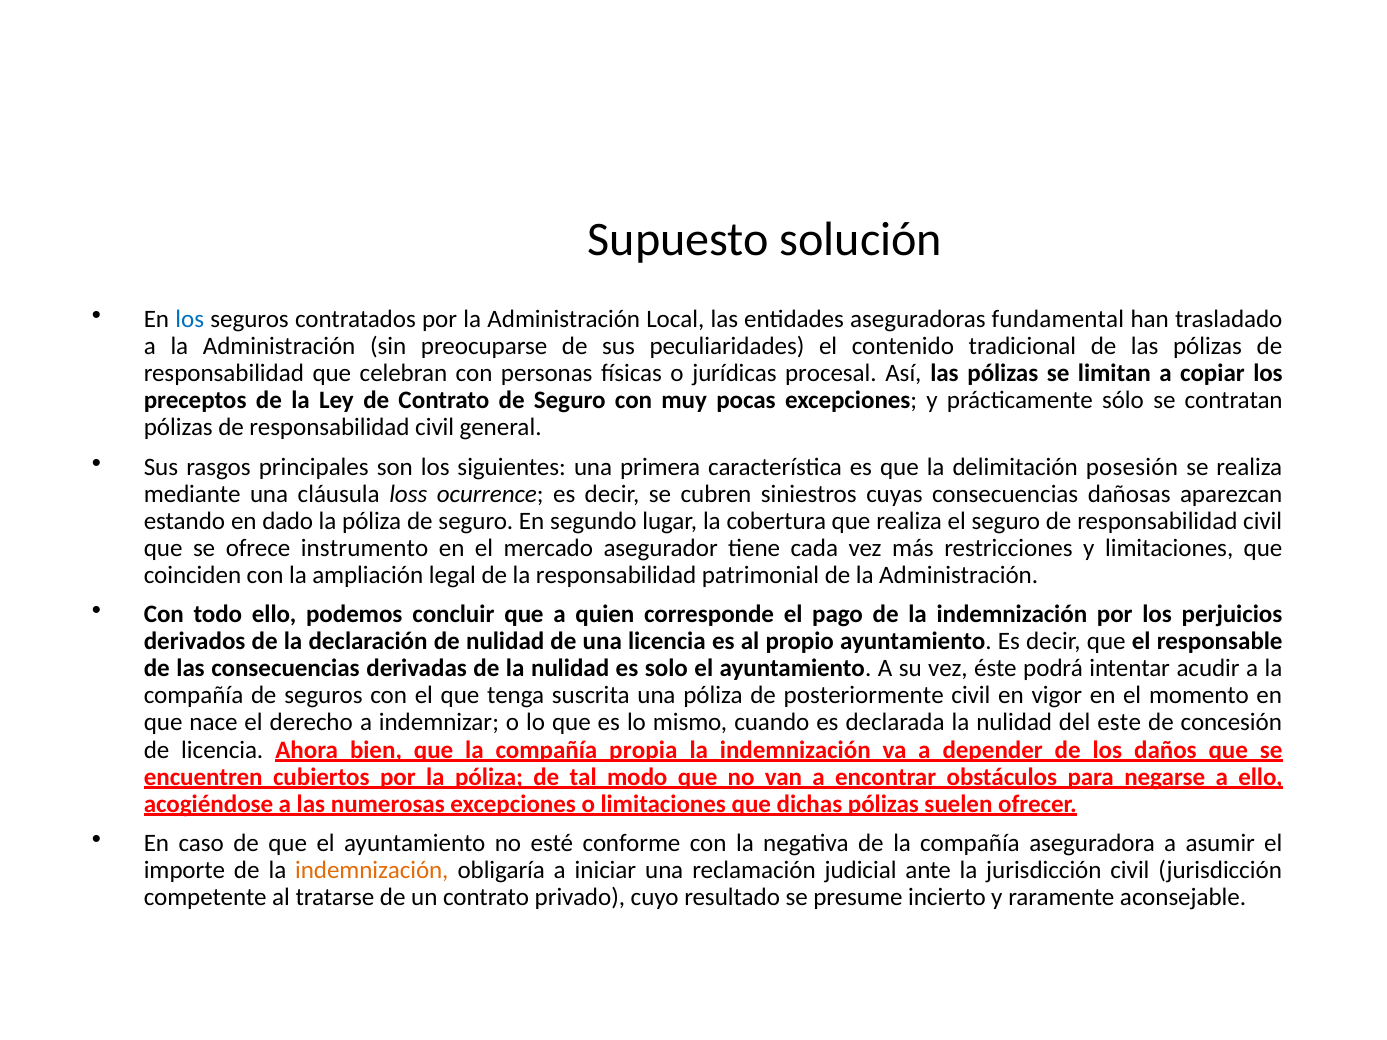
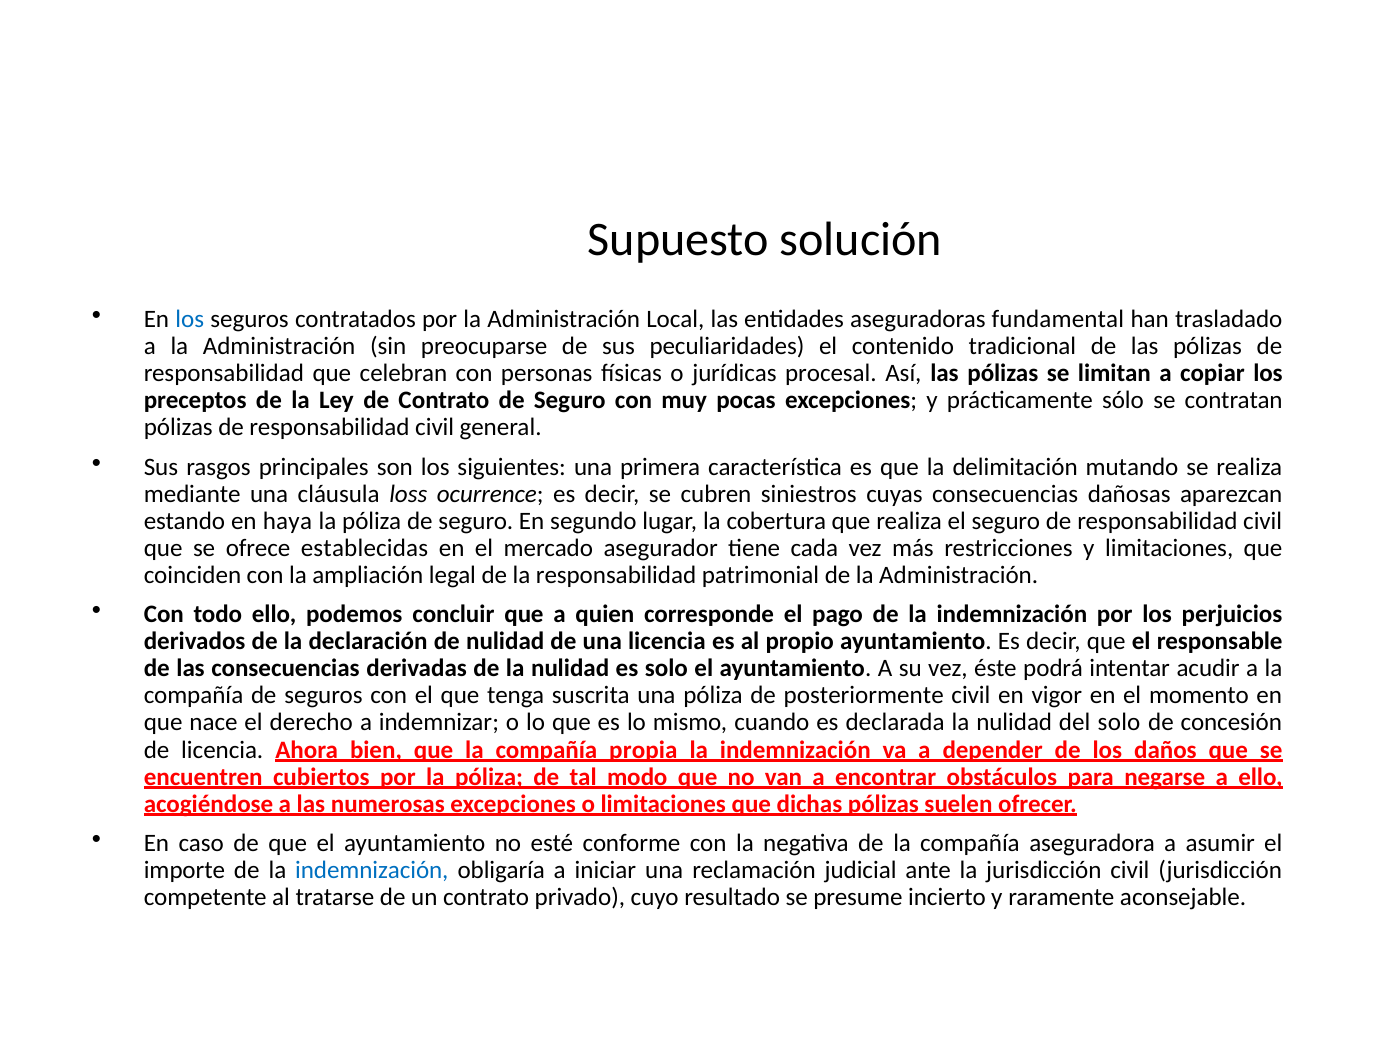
posesión: posesión -> mutando
dado: dado -> haya
instrumento: instrumento -> establecidas
del este: este -> solo
indemnización at (372, 870) colour: orange -> blue
